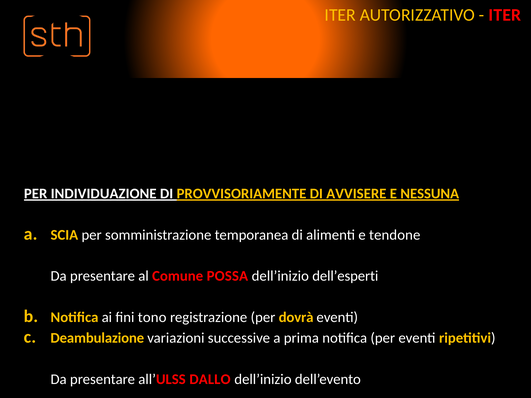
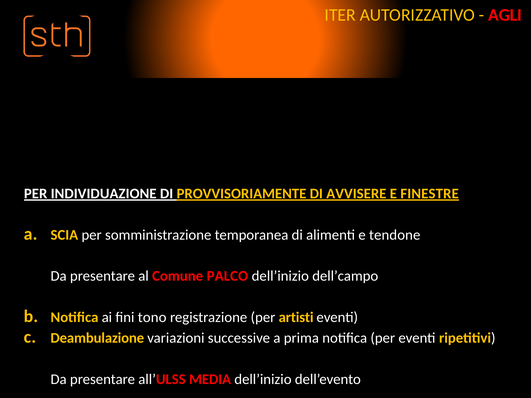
ITER at (505, 15): ITER -> AGLI
NESSUNA: NESSUNA -> FINESTRE
POSSA: POSSA -> PALCO
dell’esperti: dell’esperti -> dell’campo
dovrà: dovrà -> artisti
DALLO: DALLO -> MEDIA
